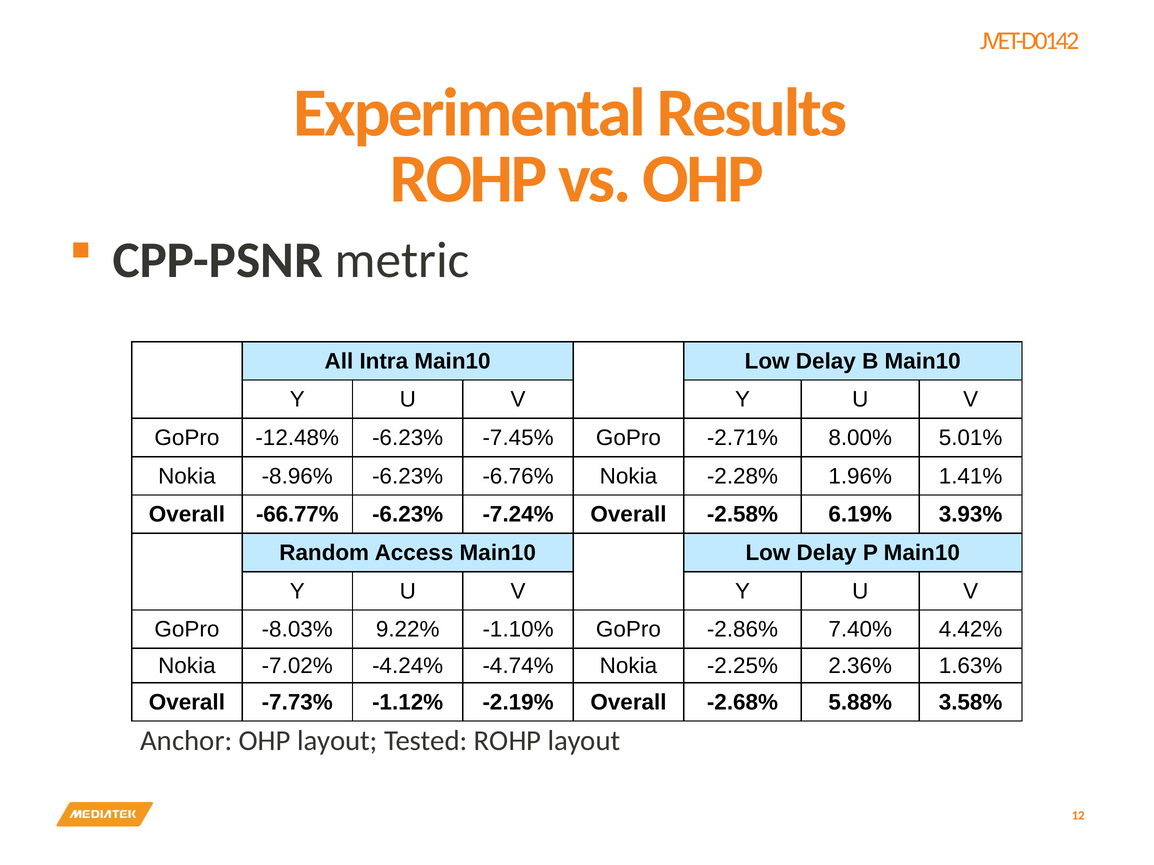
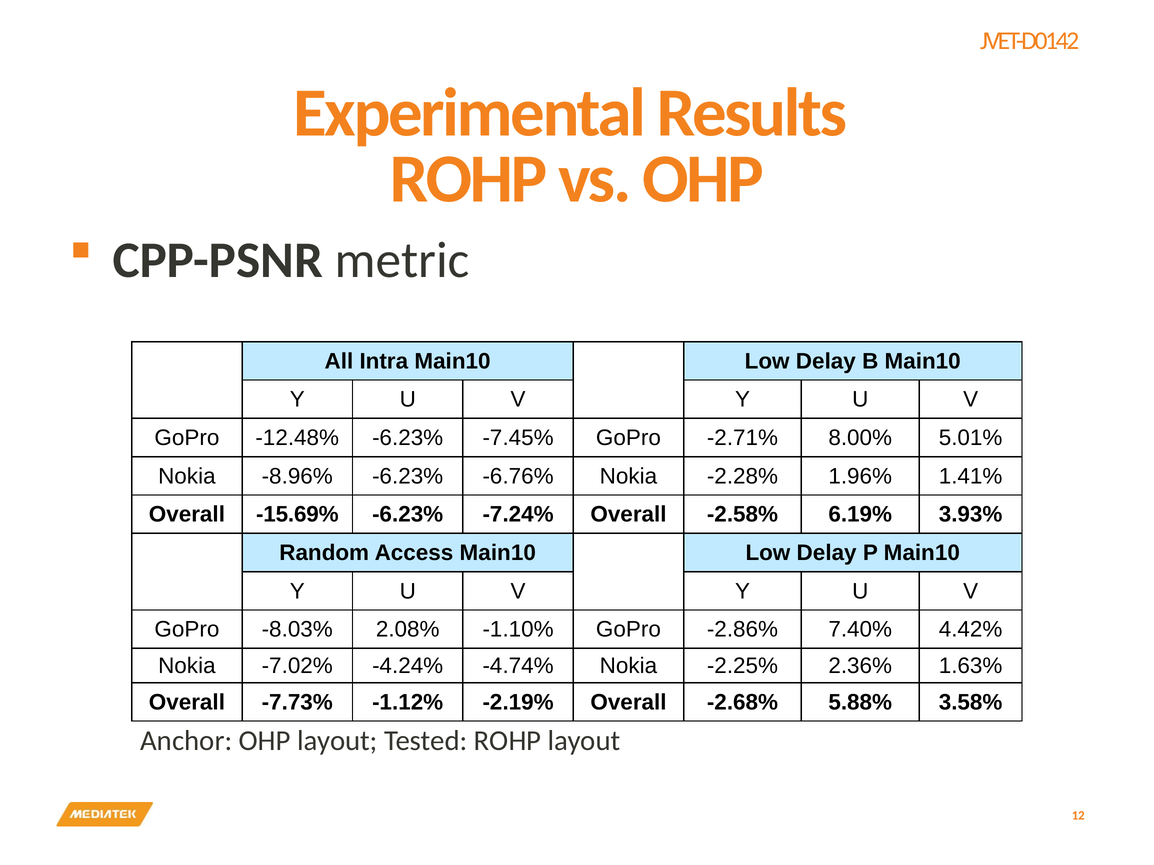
-66.77%: -66.77% -> -15.69%
9.22%: 9.22% -> 2.08%
